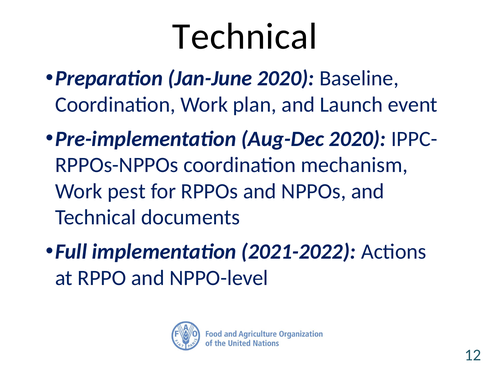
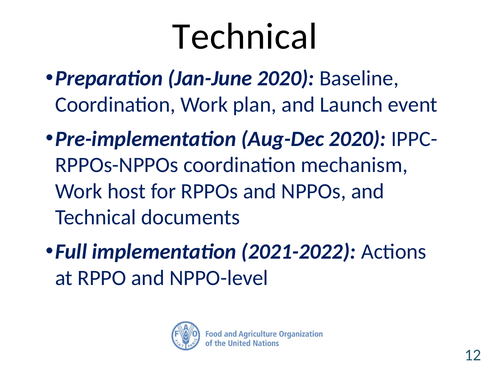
pest: pest -> host
